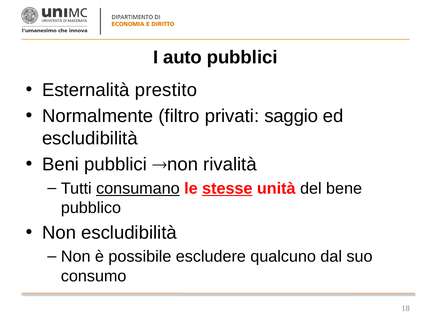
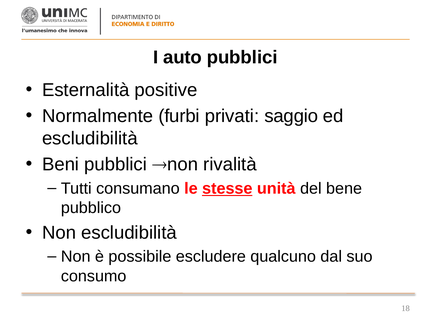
prestito: prestito -> positive
filtro: filtro -> furbi
consumano underline: present -> none
